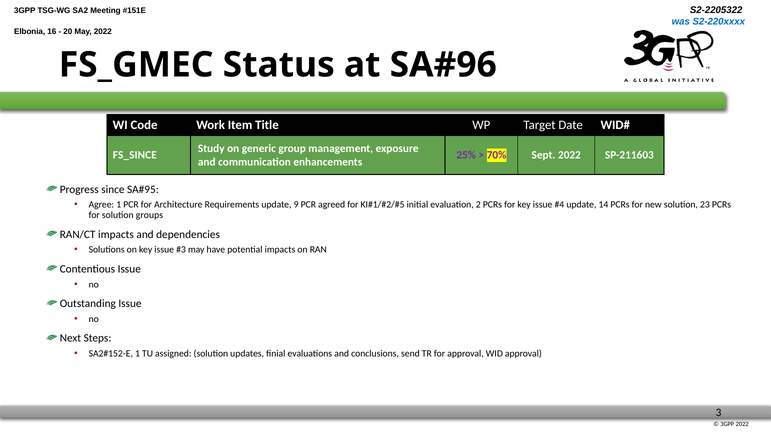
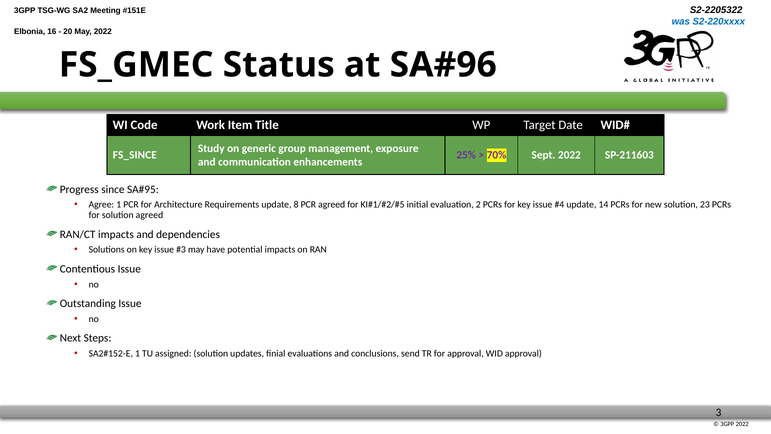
9: 9 -> 8
solution groups: groups -> agreed
